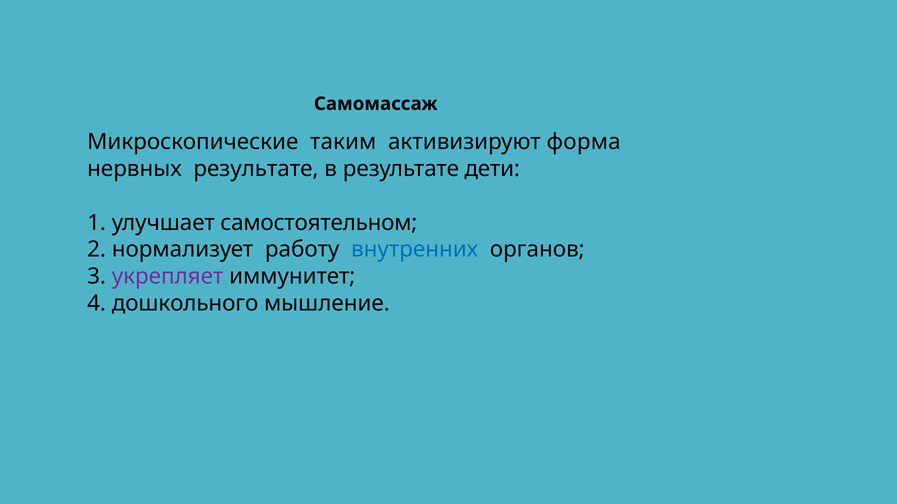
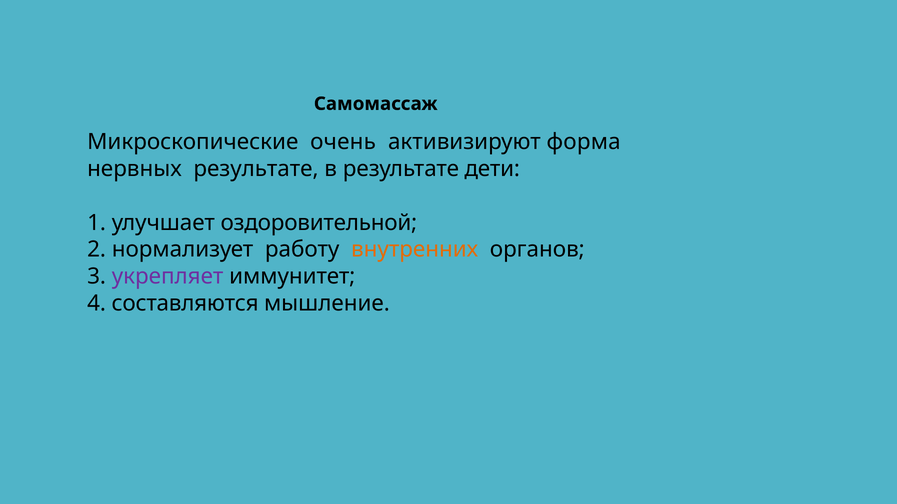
таким: таким -> очень
самостоятельном: самостоятельном -> оздоровительной
внутренних colour: blue -> orange
дошкольного: дошкольного -> составляются
